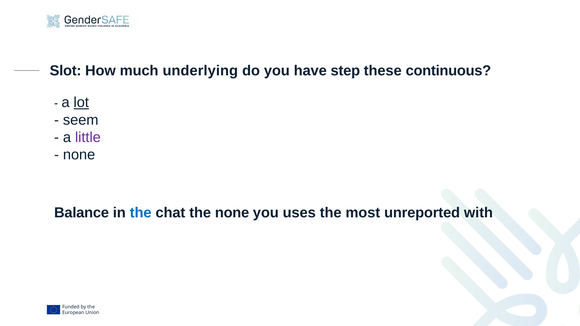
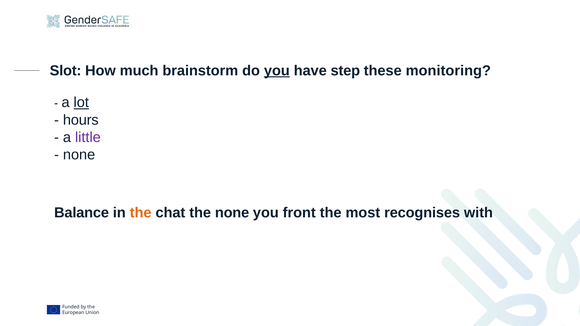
underlying: underlying -> brainstorm
you at (277, 71) underline: none -> present
continuous: continuous -> monitoring
seem: seem -> hours
the at (141, 213) colour: blue -> orange
uses: uses -> front
unreported: unreported -> recognises
